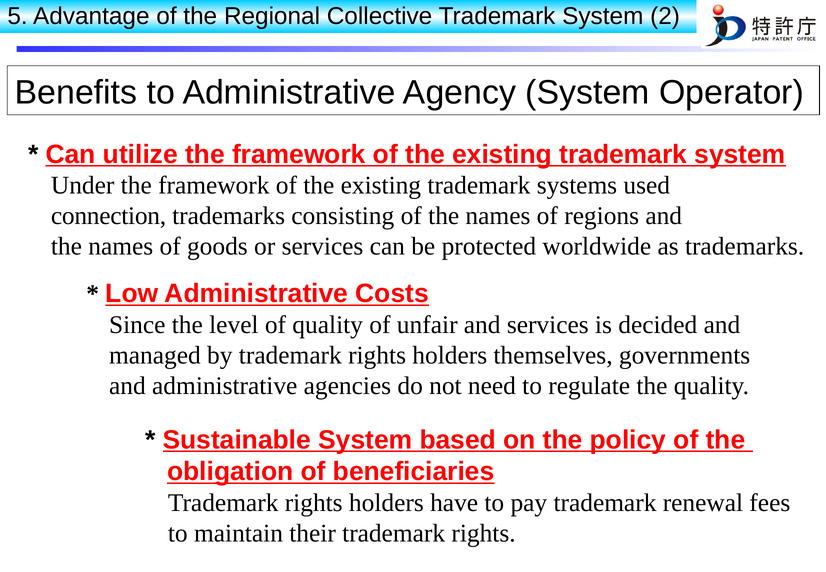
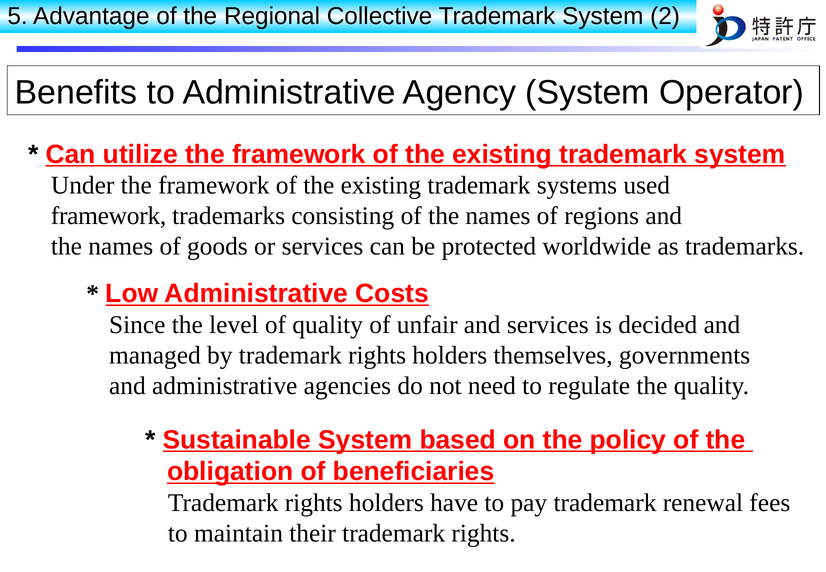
connection at (109, 216): connection -> framework
